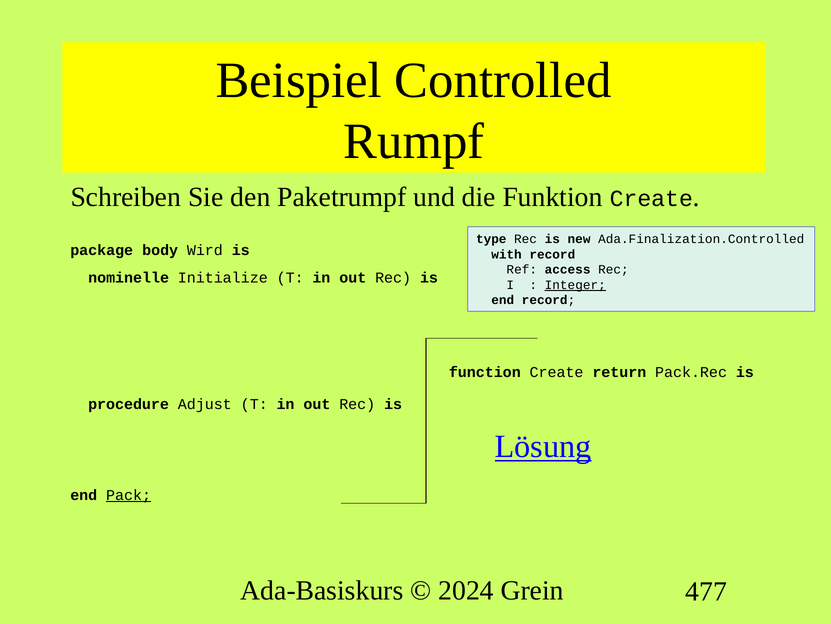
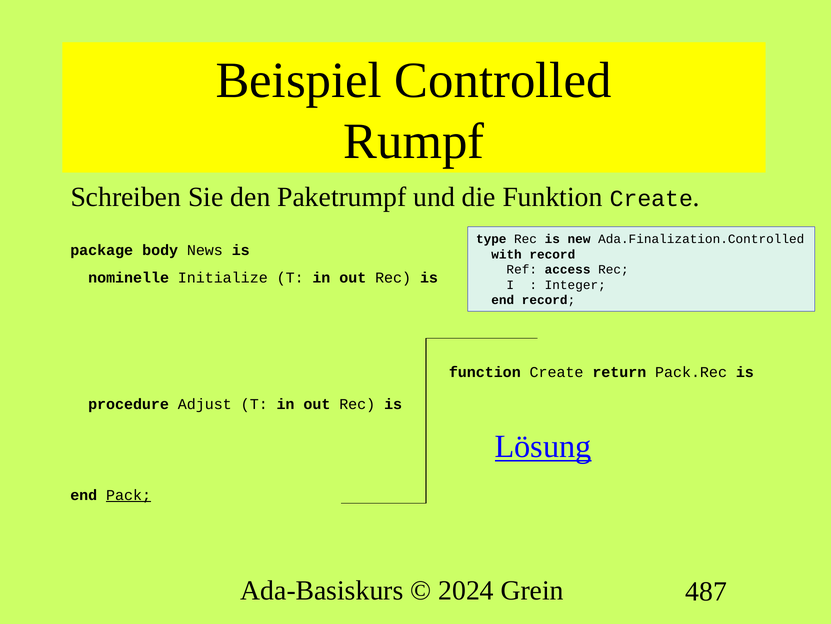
Wird: Wird -> News
Integer underline: present -> none
477: 477 -> 487
